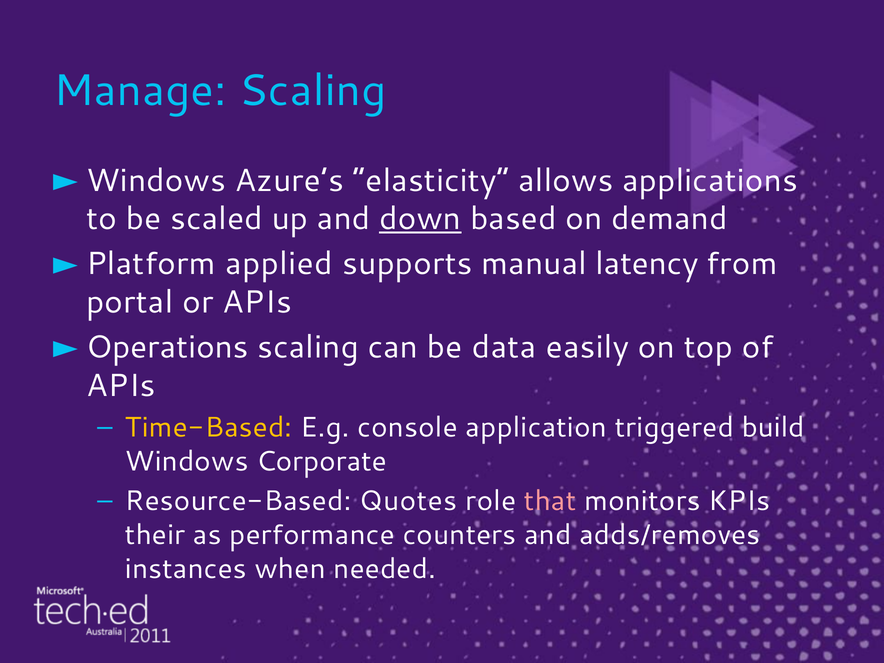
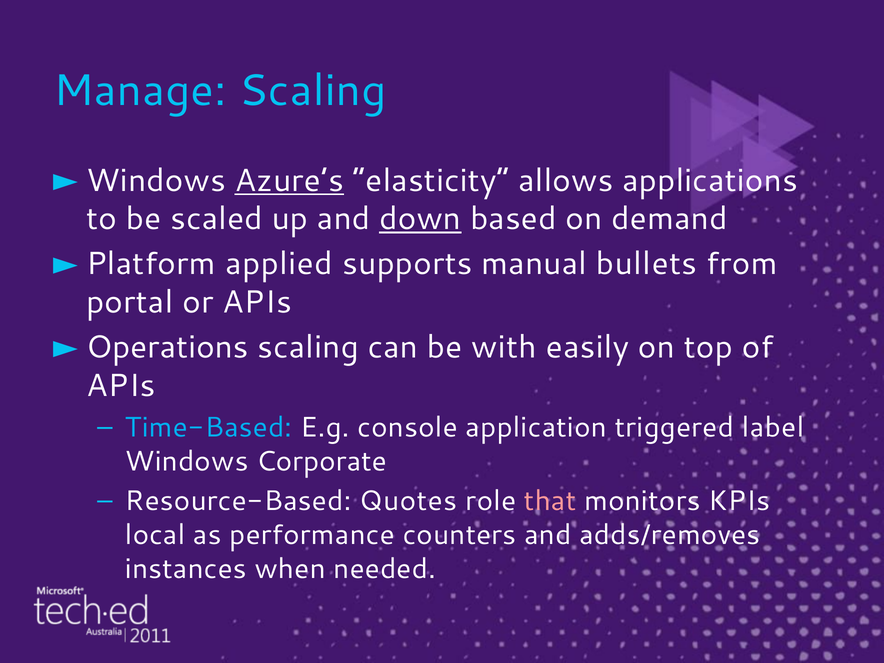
Azure’s underline: none -> present
latency: latency -> bullets
data: data -> with
Time-Based colour: yellow -> light blue
build: build -> label
their: their -> local
